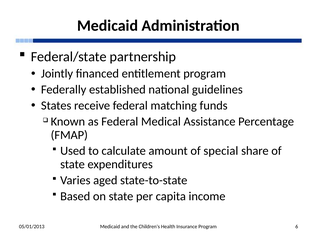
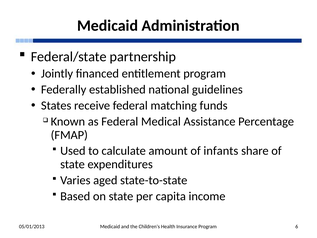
special: special -> infants
